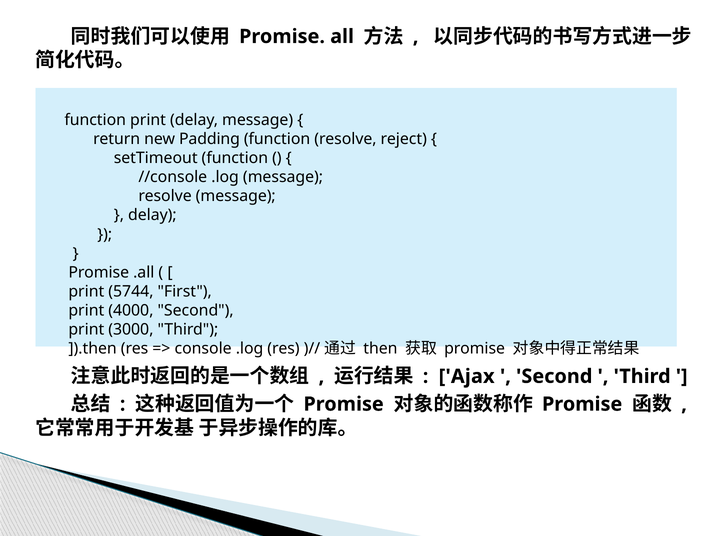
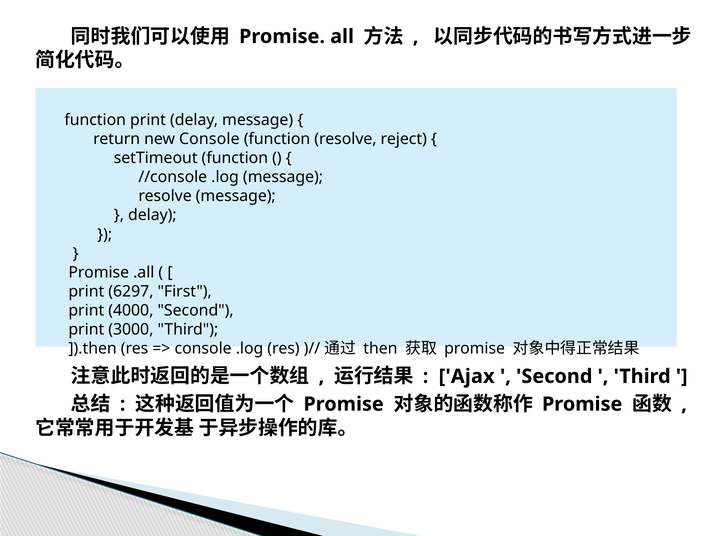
new Padding: Padding -> Console
5744: 5744 -> 6297
